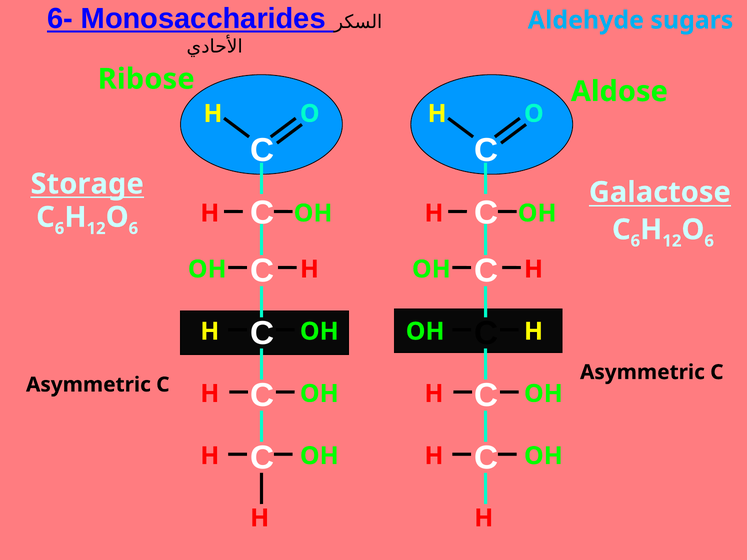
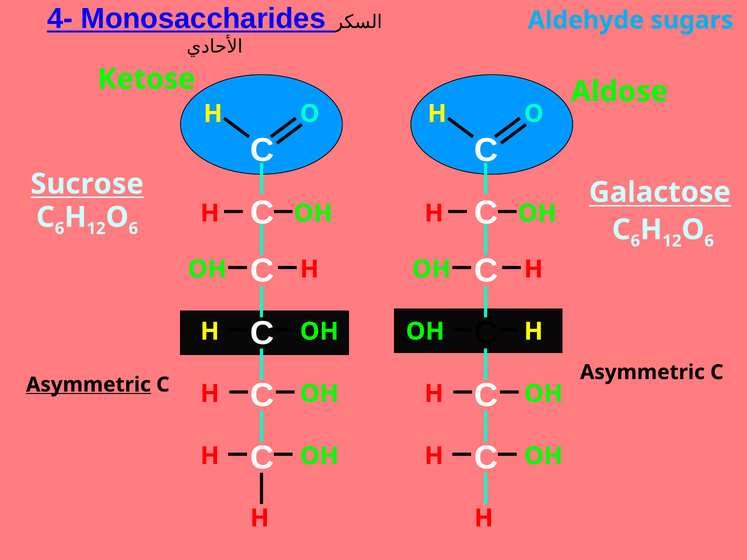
6-: 6- -> 4-
Ribose: Ribose -> Ketose
Storage: Storage -> Sucrose
Asymmetric at (88, 385) underline: none -> present
